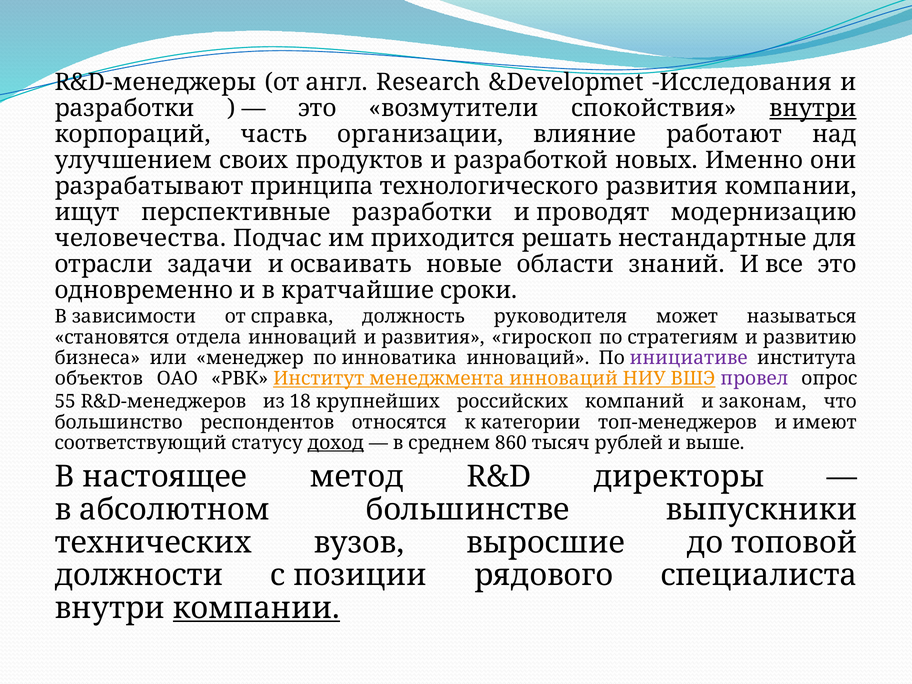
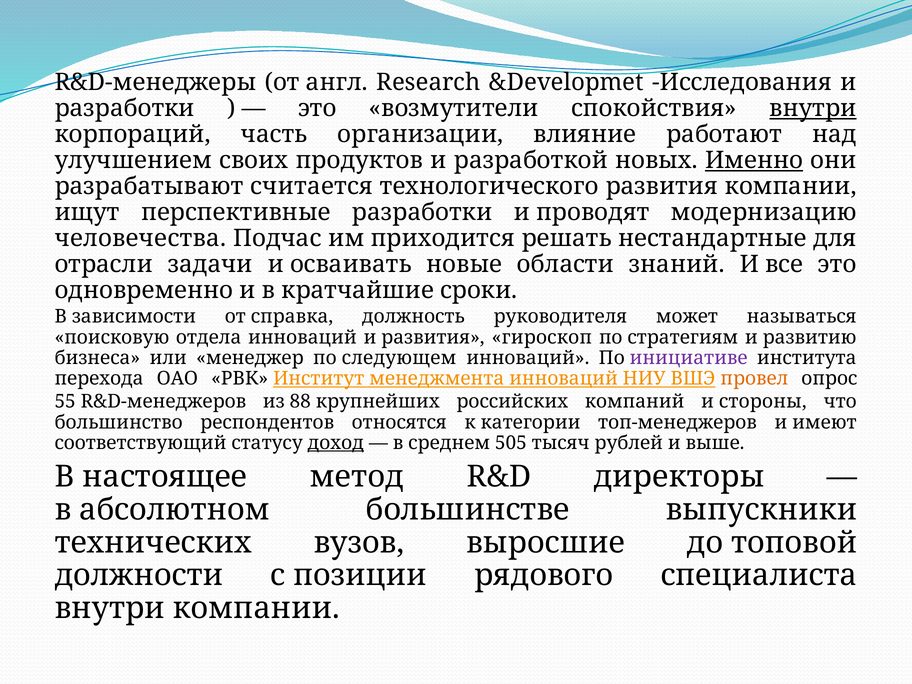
Именно underline: none -> present
принципа: принципа -> считается
становятся: становятся -> поисковую
инноватика: инноватика -> следующем
объектов: объектов -> перехода
провел colour: purple -> orange
18: 18 -> 88
законам: законам -> стороны
860: 860 -> 505
компании at (256, 608) underline: present -> none
